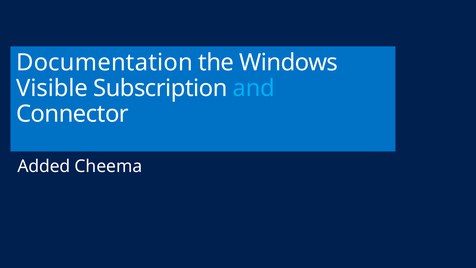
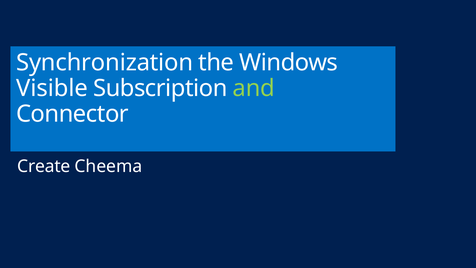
Documentation: Documentation -> Synchronization
and colour: light blue -> light green
Added: Added -> Create
